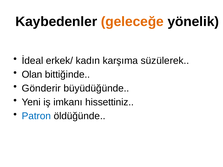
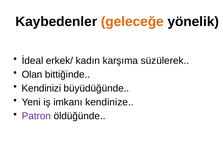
Gönderir: Gönderir -> Kendinizi
hissettiniz: hissettiniz -> kendinize
Patron colour: blue -> purple
